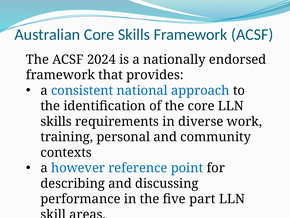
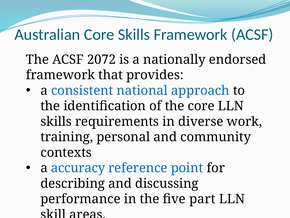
2024: 2024 -> 2072
however: however -> accuracy
